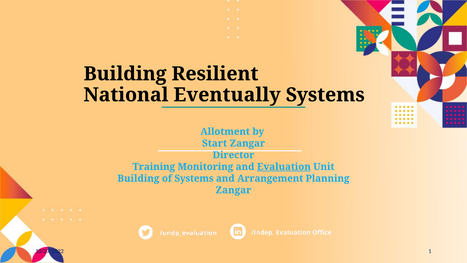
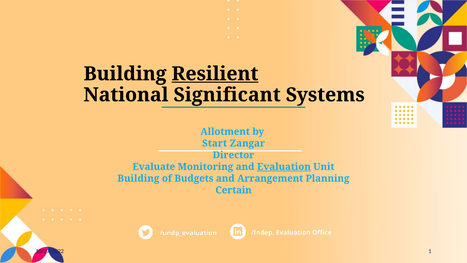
Resilient underline: none -> present
Eventually: Eventually -> Significant
Training: Training -> Evaluate
of Systems: Systems -> Budgets
Zangar at (233, 190): Zangar -> Certain
